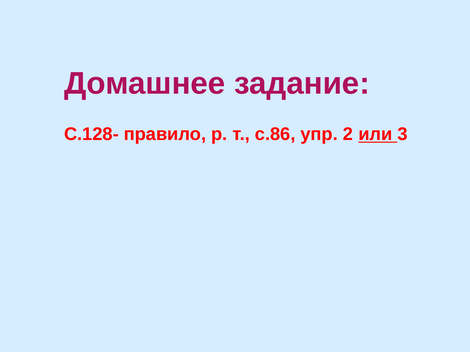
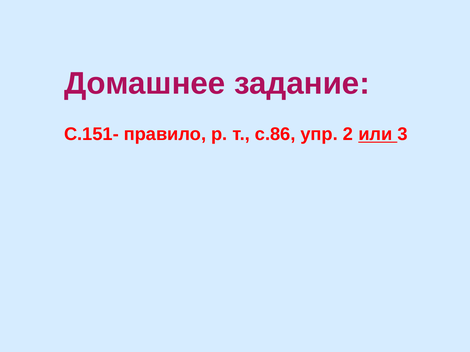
С.128-: С.128- -> С.151-
